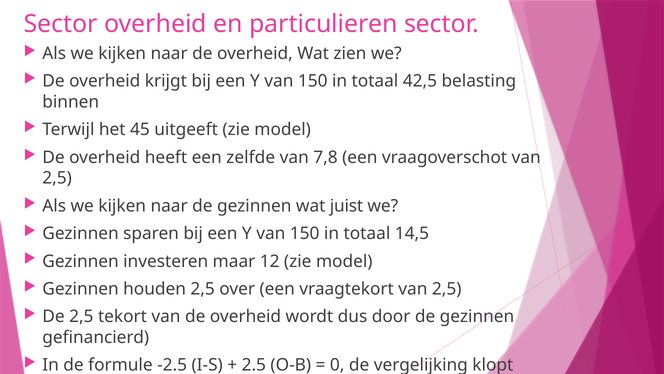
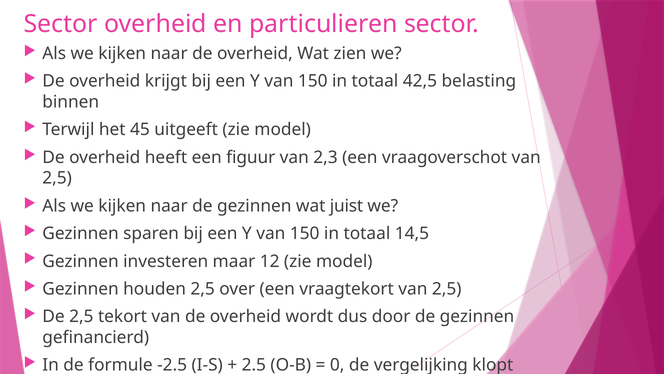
zelfde: zelfde -> figuur
7,8: 7,8 -> 2,3
